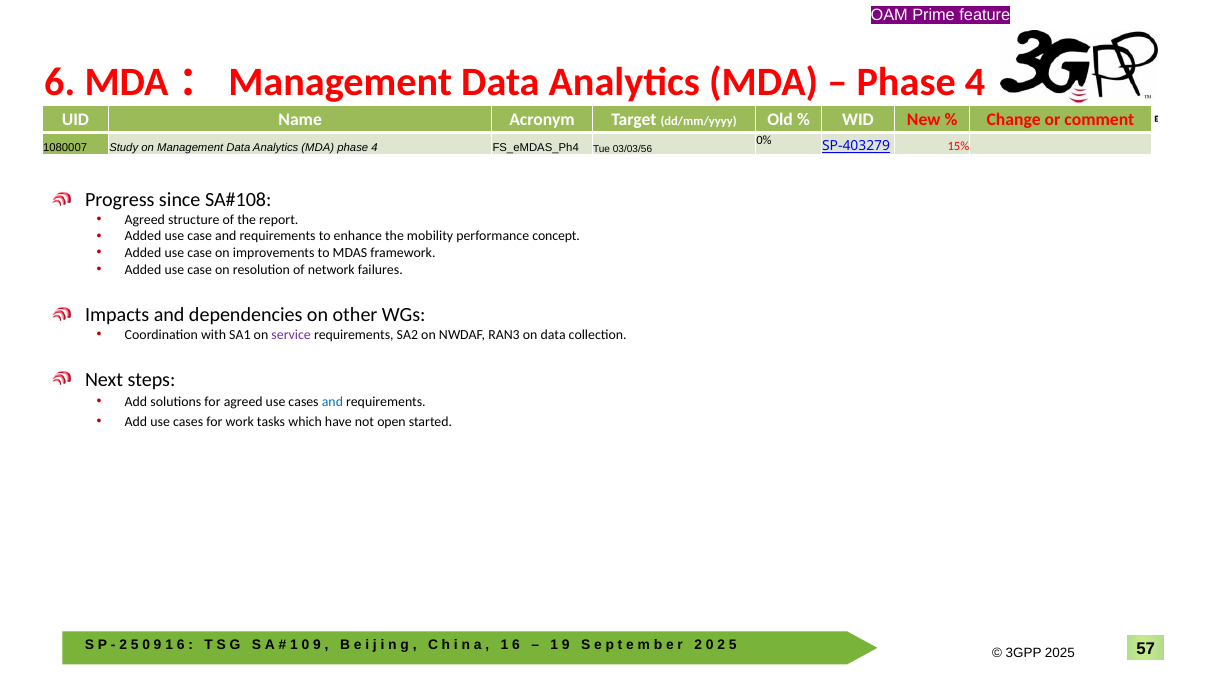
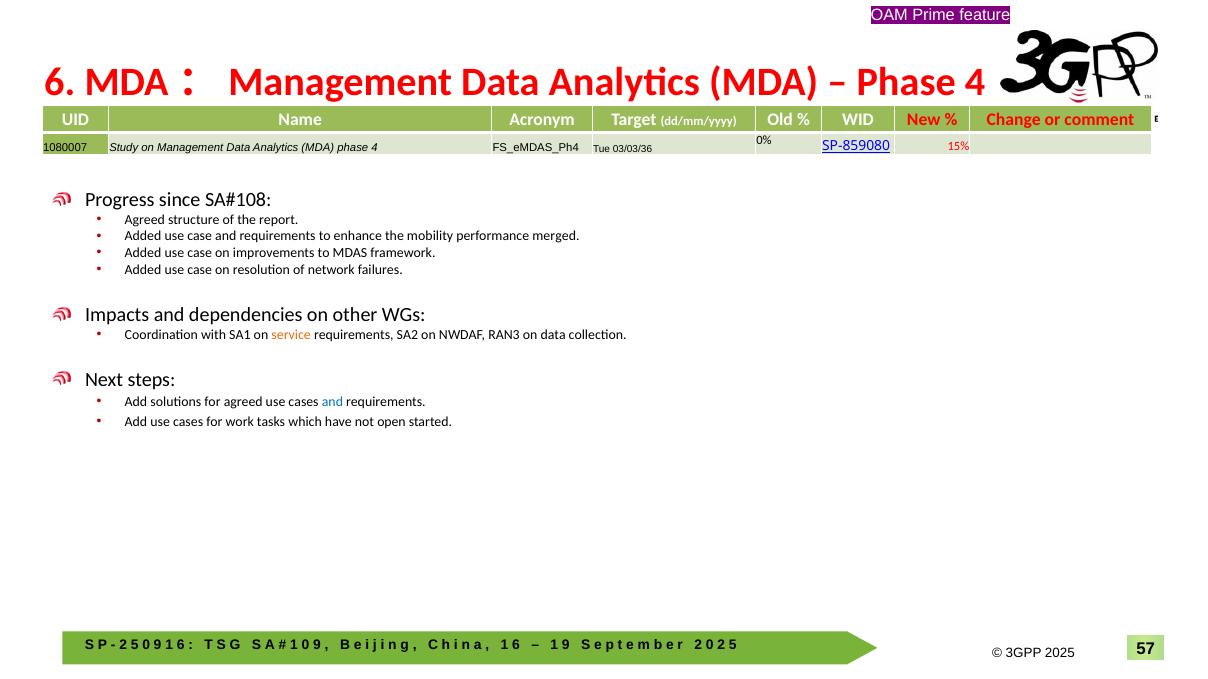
SP-403279: SP-403279 -> SP-859080
03/03/56: 03/03/56 -> 03/03/36
concept: concept -> merged
service colour: purple -> orange
